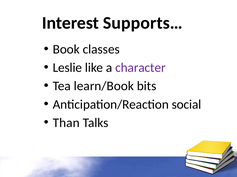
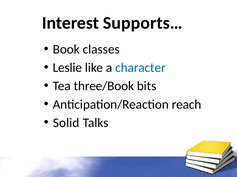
character colour: purple -> blue
learn/Book: learn/Book -> three/Book
social: social -> reach
Than: Than -> Solid
